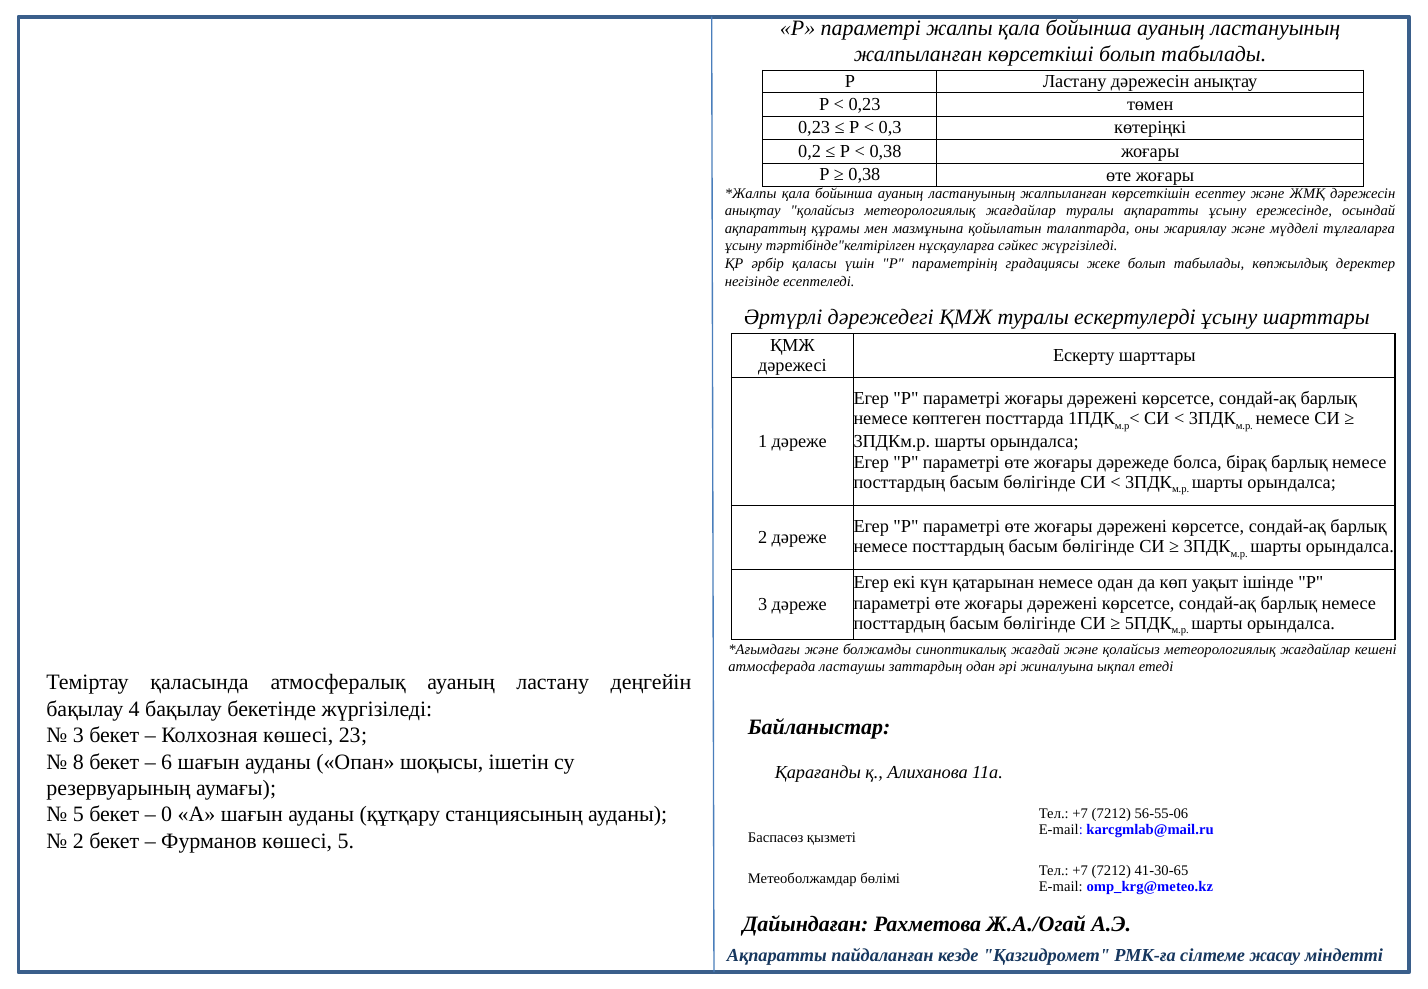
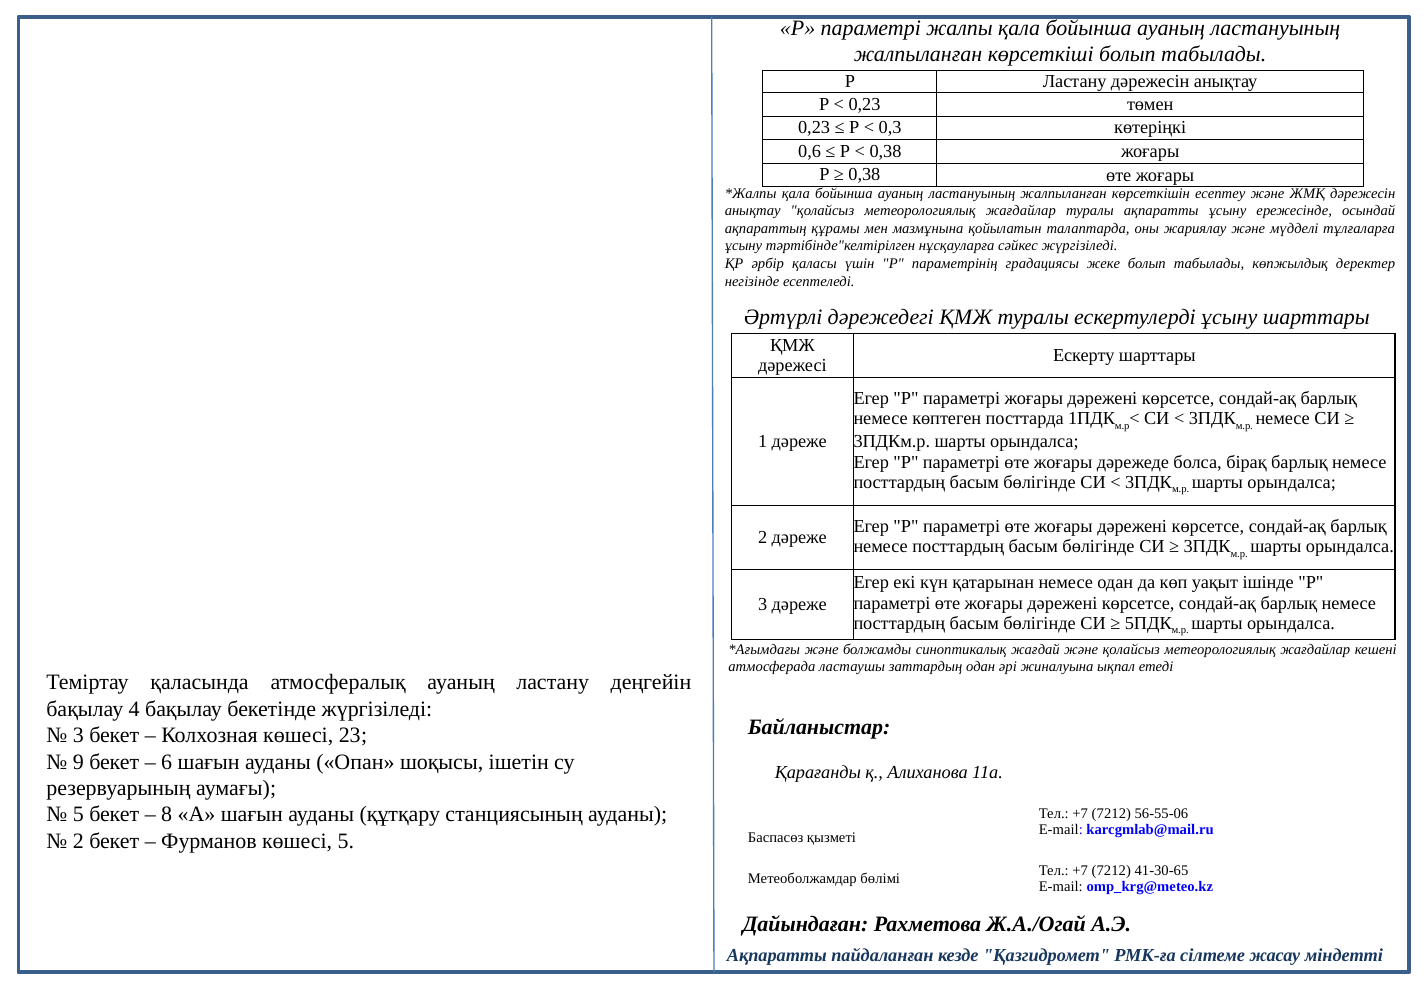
0,2: 0,2 -> 0,6
8: 8 -> 9
0: 0 -> 8
